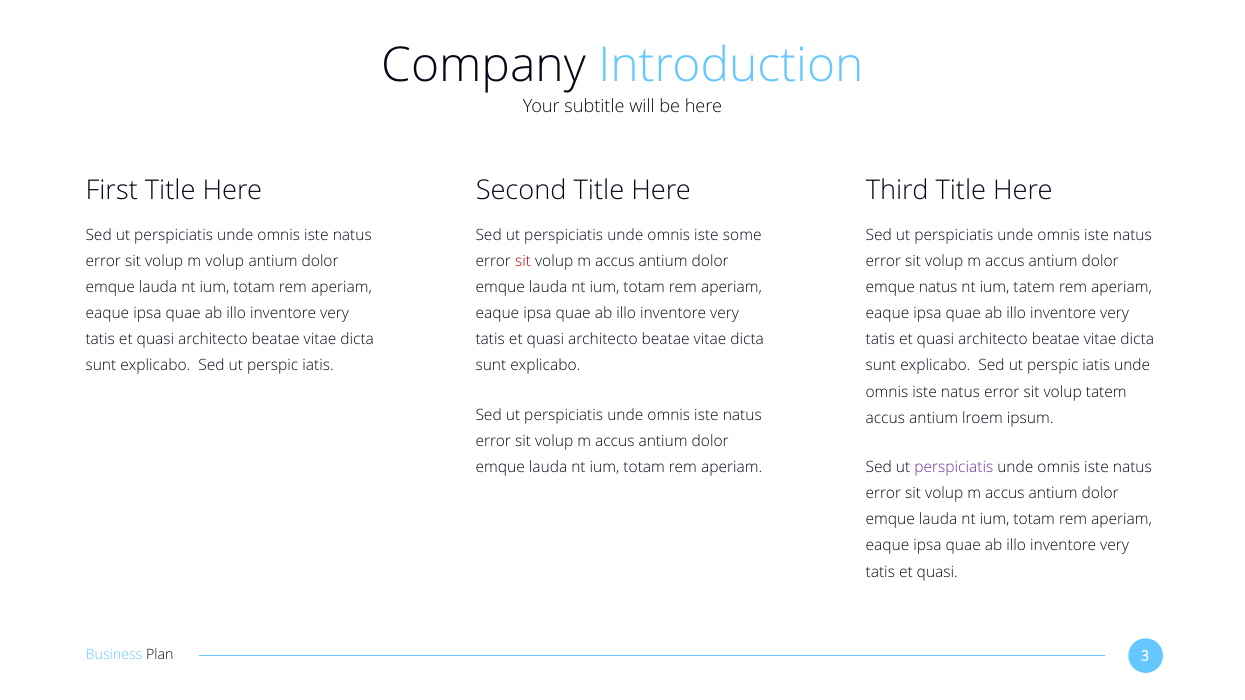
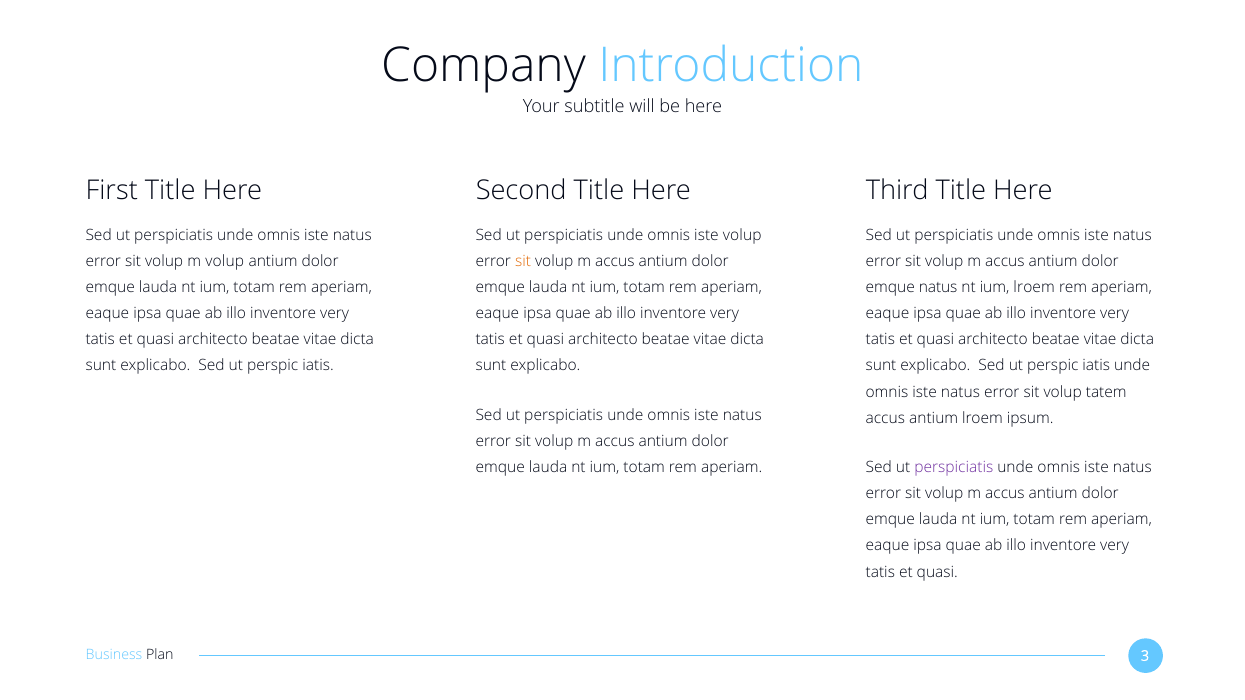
iste some: some -> volup
sit at (523, 261) colour: red -> orange
ium tatem: tatem -> lroem
